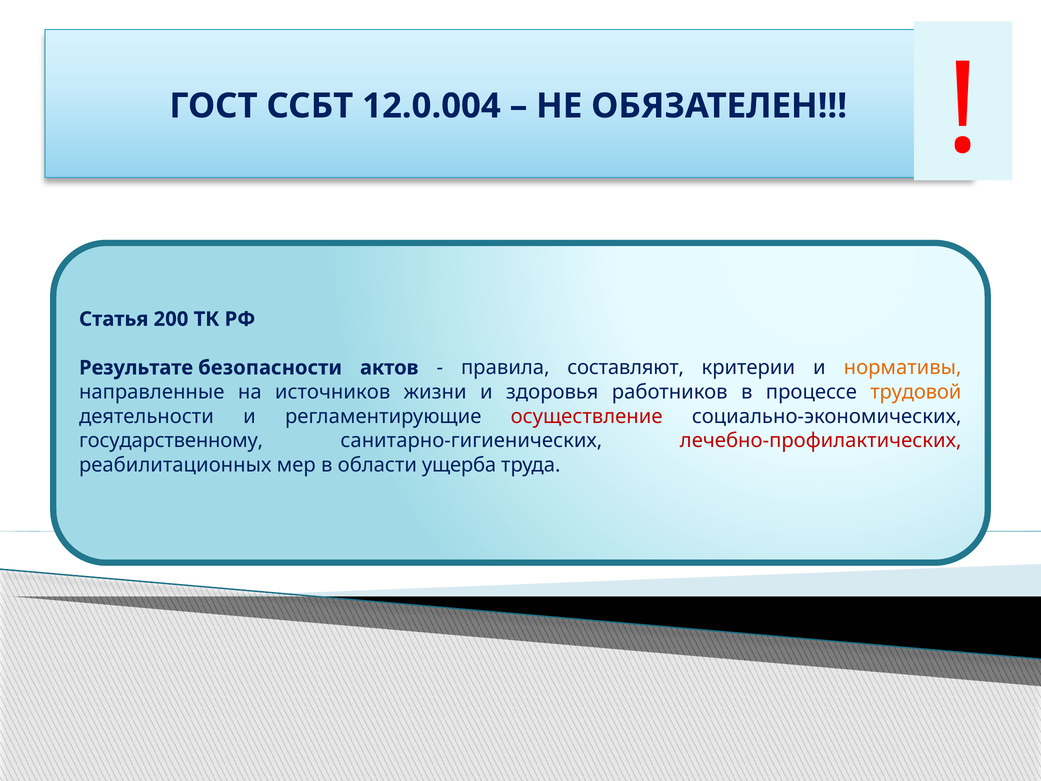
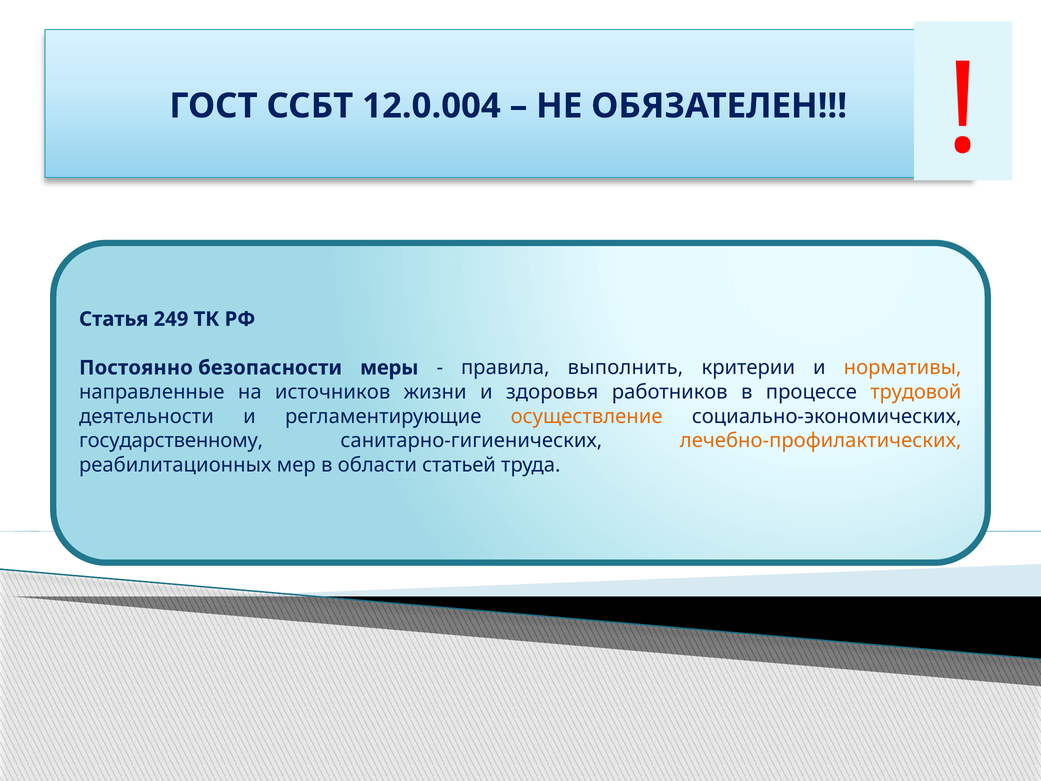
200: 200 -> 249
Результате: Результате -> Постоянно
актов: актов -> меры
составляют: составляют -> выполнить
осуществление colour: red -> orange
лечебно-профилактических colour: red -> orange
ущерба: ущерба -> статьей
